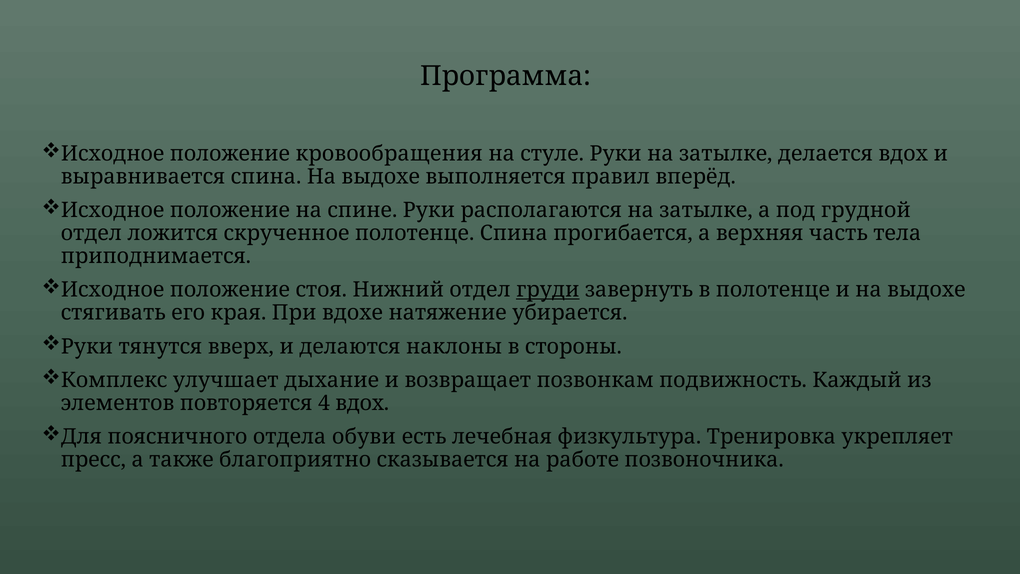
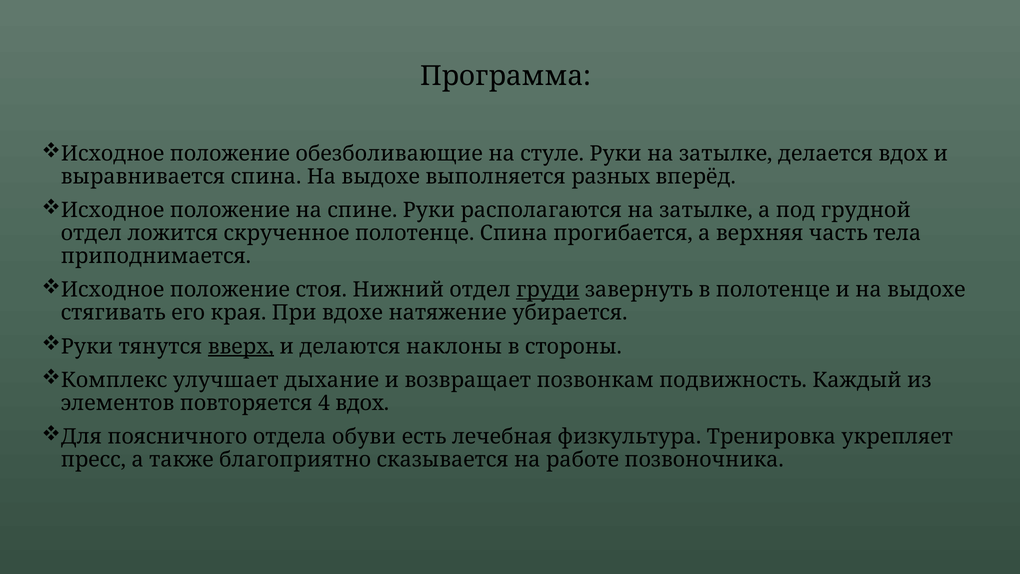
кровообращения: кровообращения -> обезболивающие
правил: правил -> разных
вверх underline: none -> present
